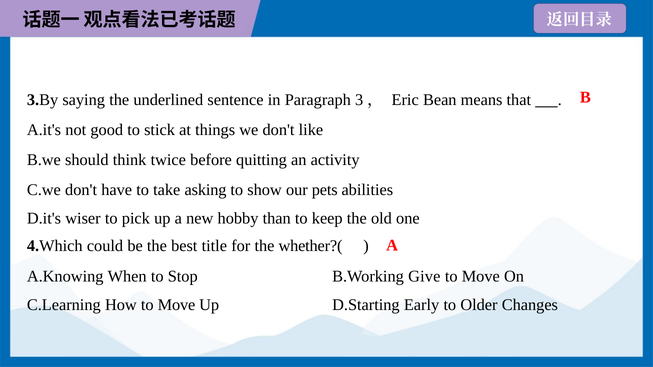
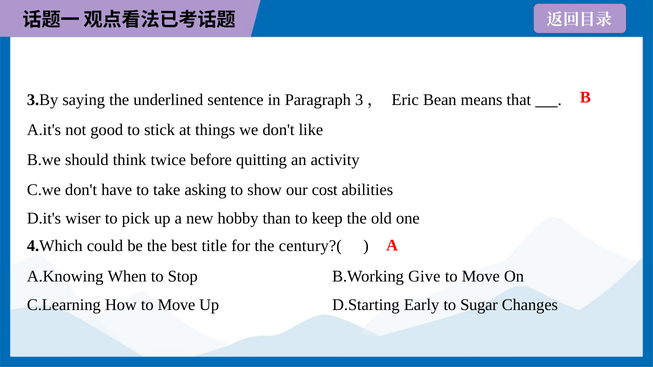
pets: pets -> cost
whether?(: whether?( -> century?(
Older: Older -> Sugar
